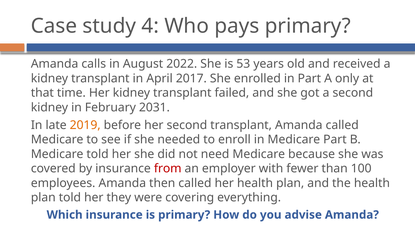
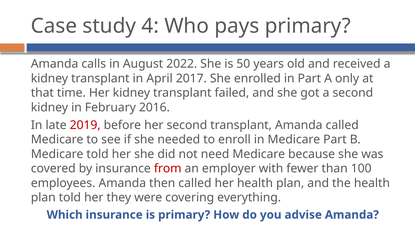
53: 53 -> 50
2031: 2031 -> 2016
2019 colour: orange -> red
